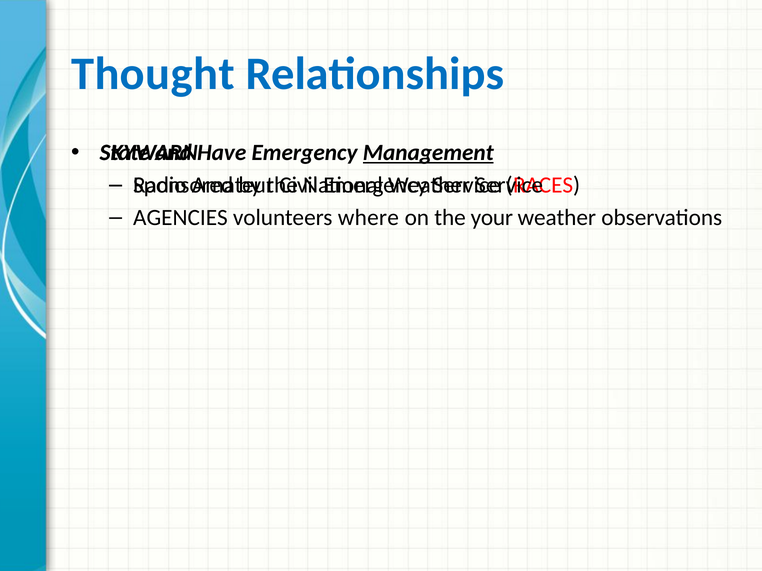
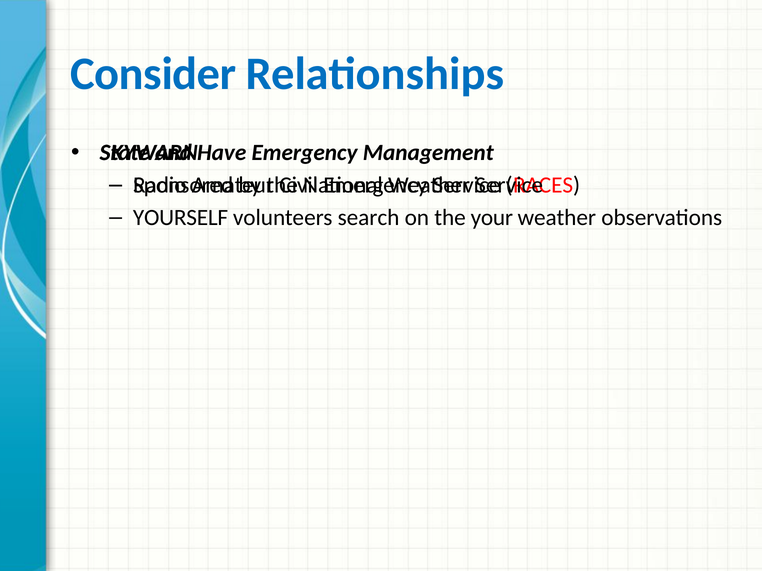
Thought: Thought -> Consider
Management underline: present -> none
AGENCIES: AGENCIES -> YOURSELF
where: where -> search
